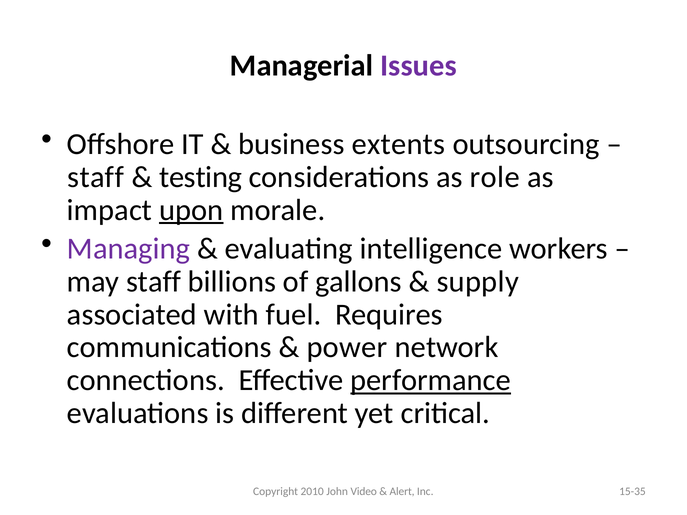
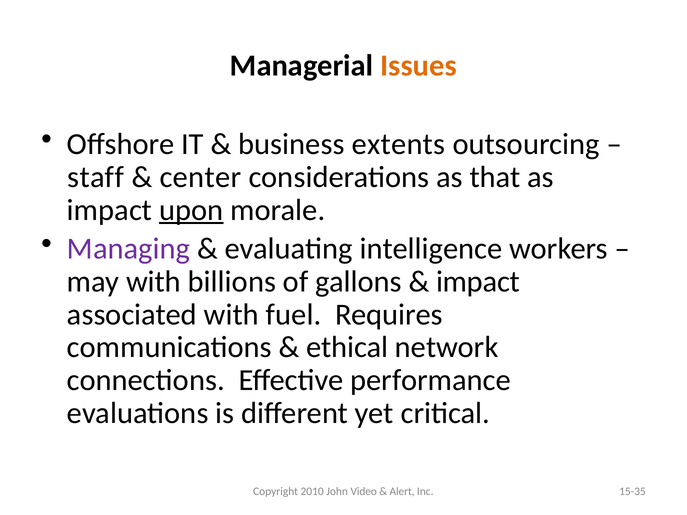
Issues colour: purple -> orange
testing: testing -> center
role: role -> that
may staff: staff -> with
supply at (478, 282): supply -> impact
power: power -> ethical
performance underline: present -> none
